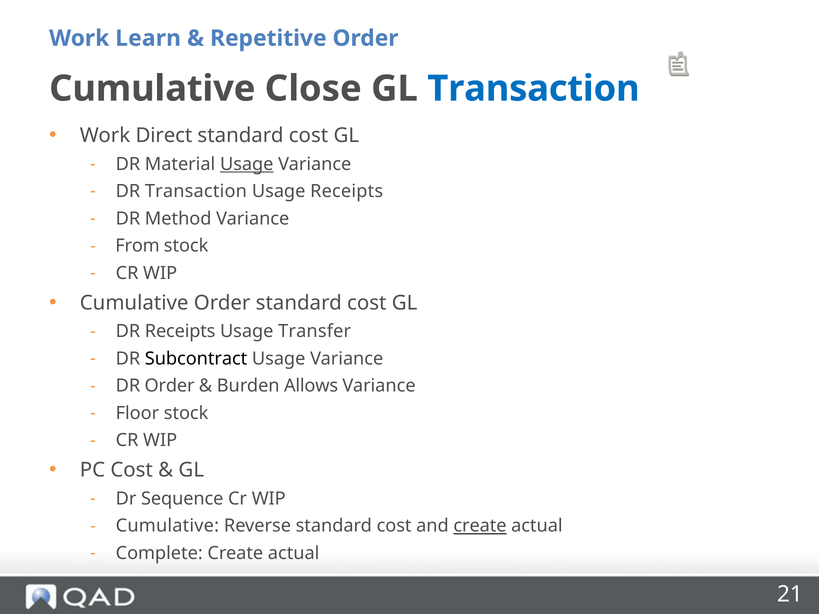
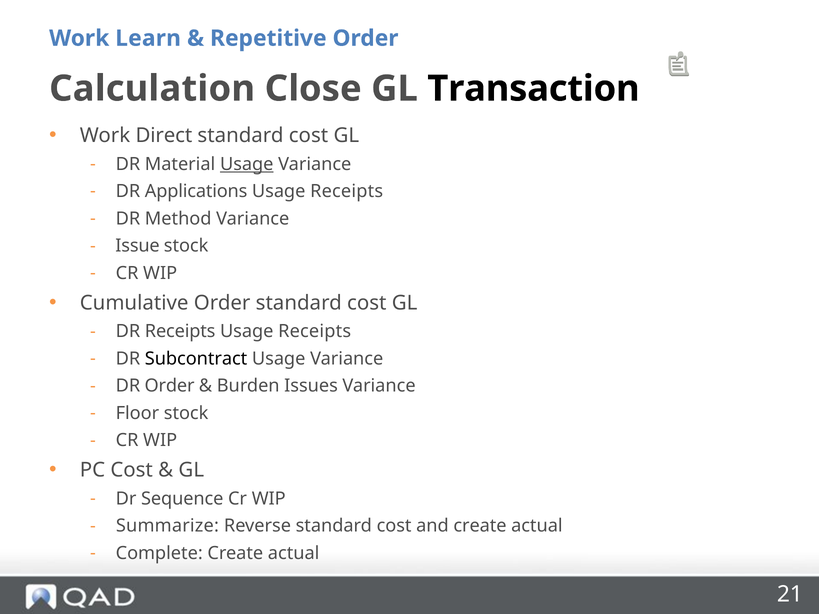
Cumulative at (152, 89): Cumulative -> Calculation
Transaction at (534, 89) colour: blue -> black
DR Transaction: Transaction -> Applications
From: From -> Issue
Transfer at (315, 332): Transfer -> Receipts
Allows: Allows -> Issues
Cumulative at (167, 526): Cumulative -> Summarize
create at (480, 526) underline: present -> none
